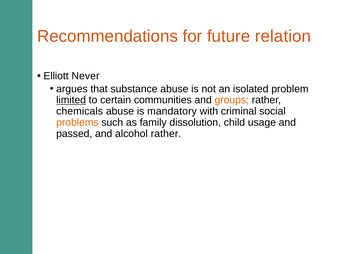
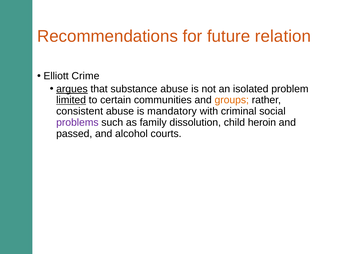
Never: Never -> Crime
argues underline: none -> present
chemicals: chemicals -> consistent
problems colour: orange -> purple
usage: usage -> heroin
alcohol rather: rather -> courts
